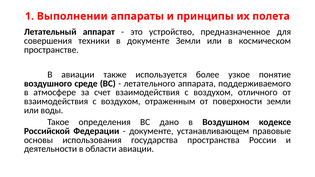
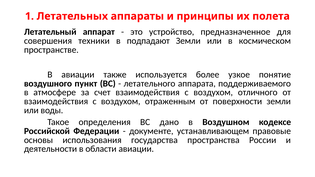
Выполнении: Выполнении -> Летательных
в документе: документе -> подпадают
среде: среде -> пункт
